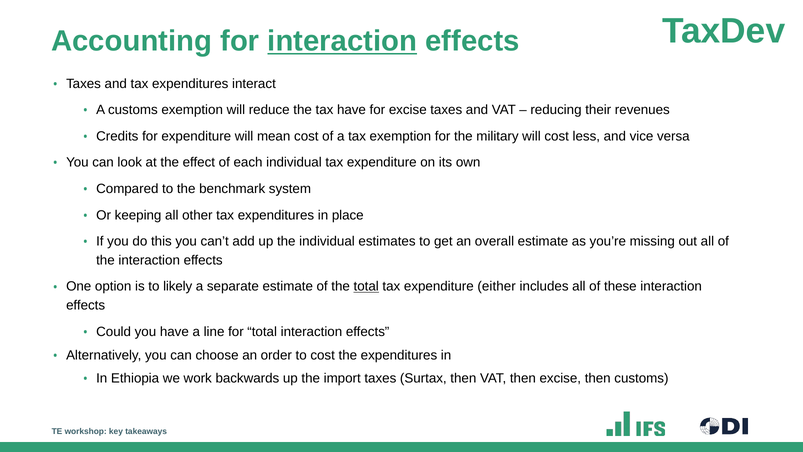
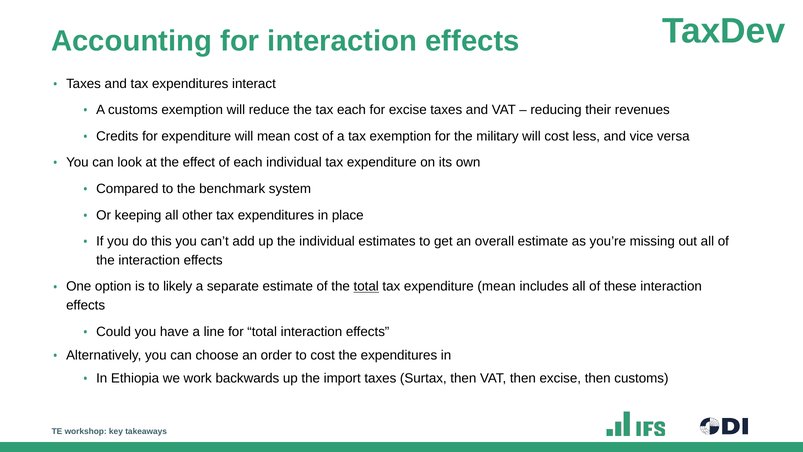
interaction at (342, 41) underline: present -> none
tax have: have -> each
expenditure either: either -> mean
